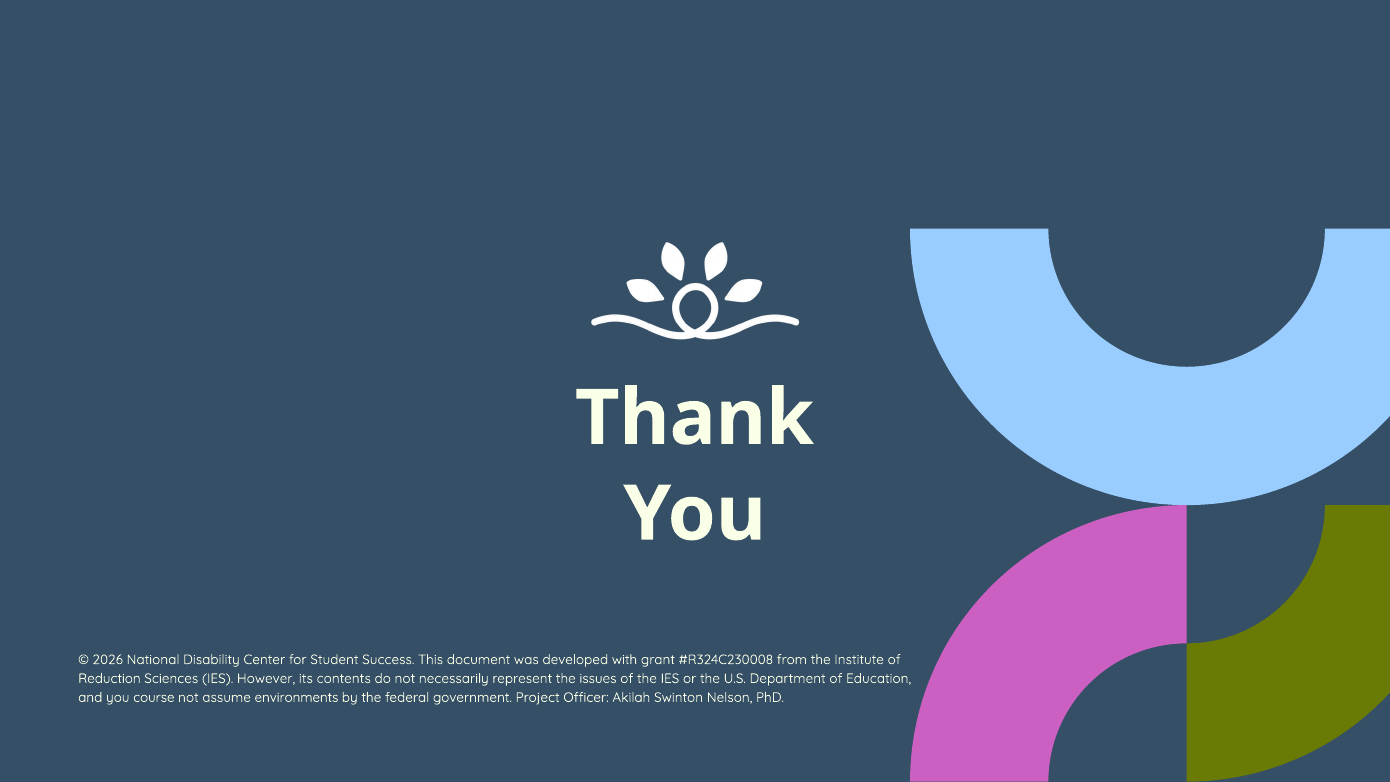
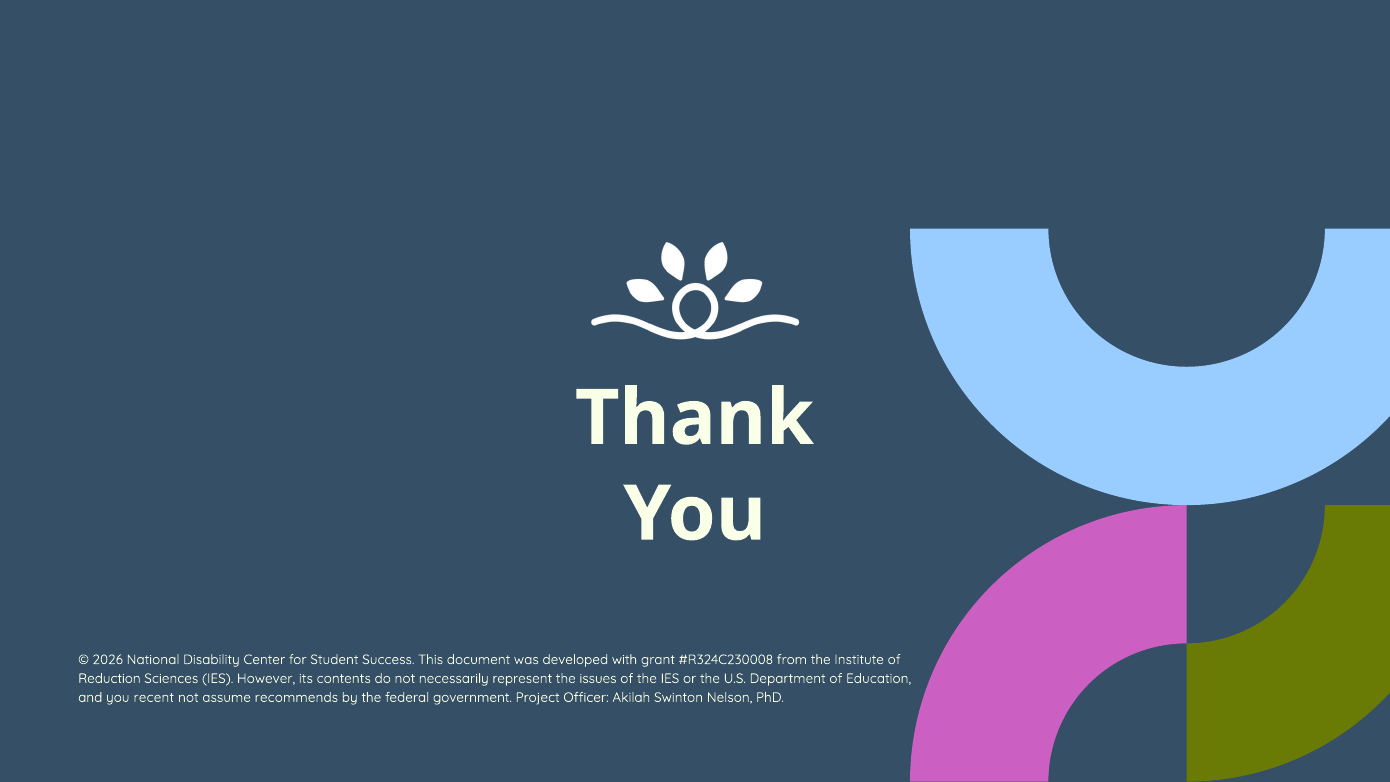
course: course -> recent
environments: environments -> recommends
